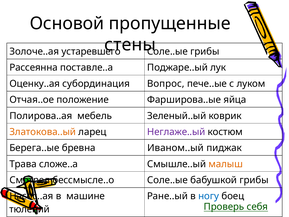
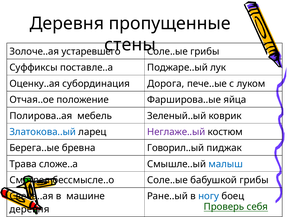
Основой at (67, 23): Основой -> Деревня
Рассеянна: Рассеянна -> Суффиксы
Вопрос: Вопрос -> Дорога
Златокова..ый colour: orange -> blue
Иваном..ый: Иваном..ый -> Говорил..ый
малыш colour: orange -> blue
Насос..ая: Насос..ая -> Свеча..ая
тюлений at (30, 209): тюлений -> деревня
